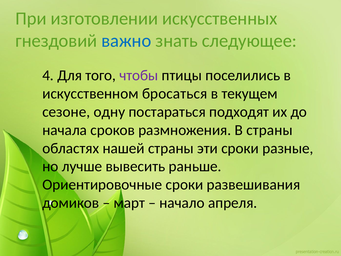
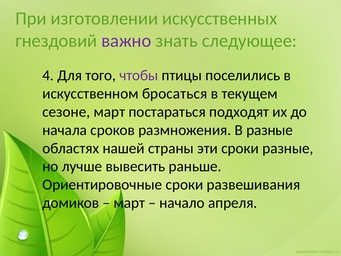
важно colour: blue -> purple
сезоне одну: одну -> март
В страны: страны -> разные
